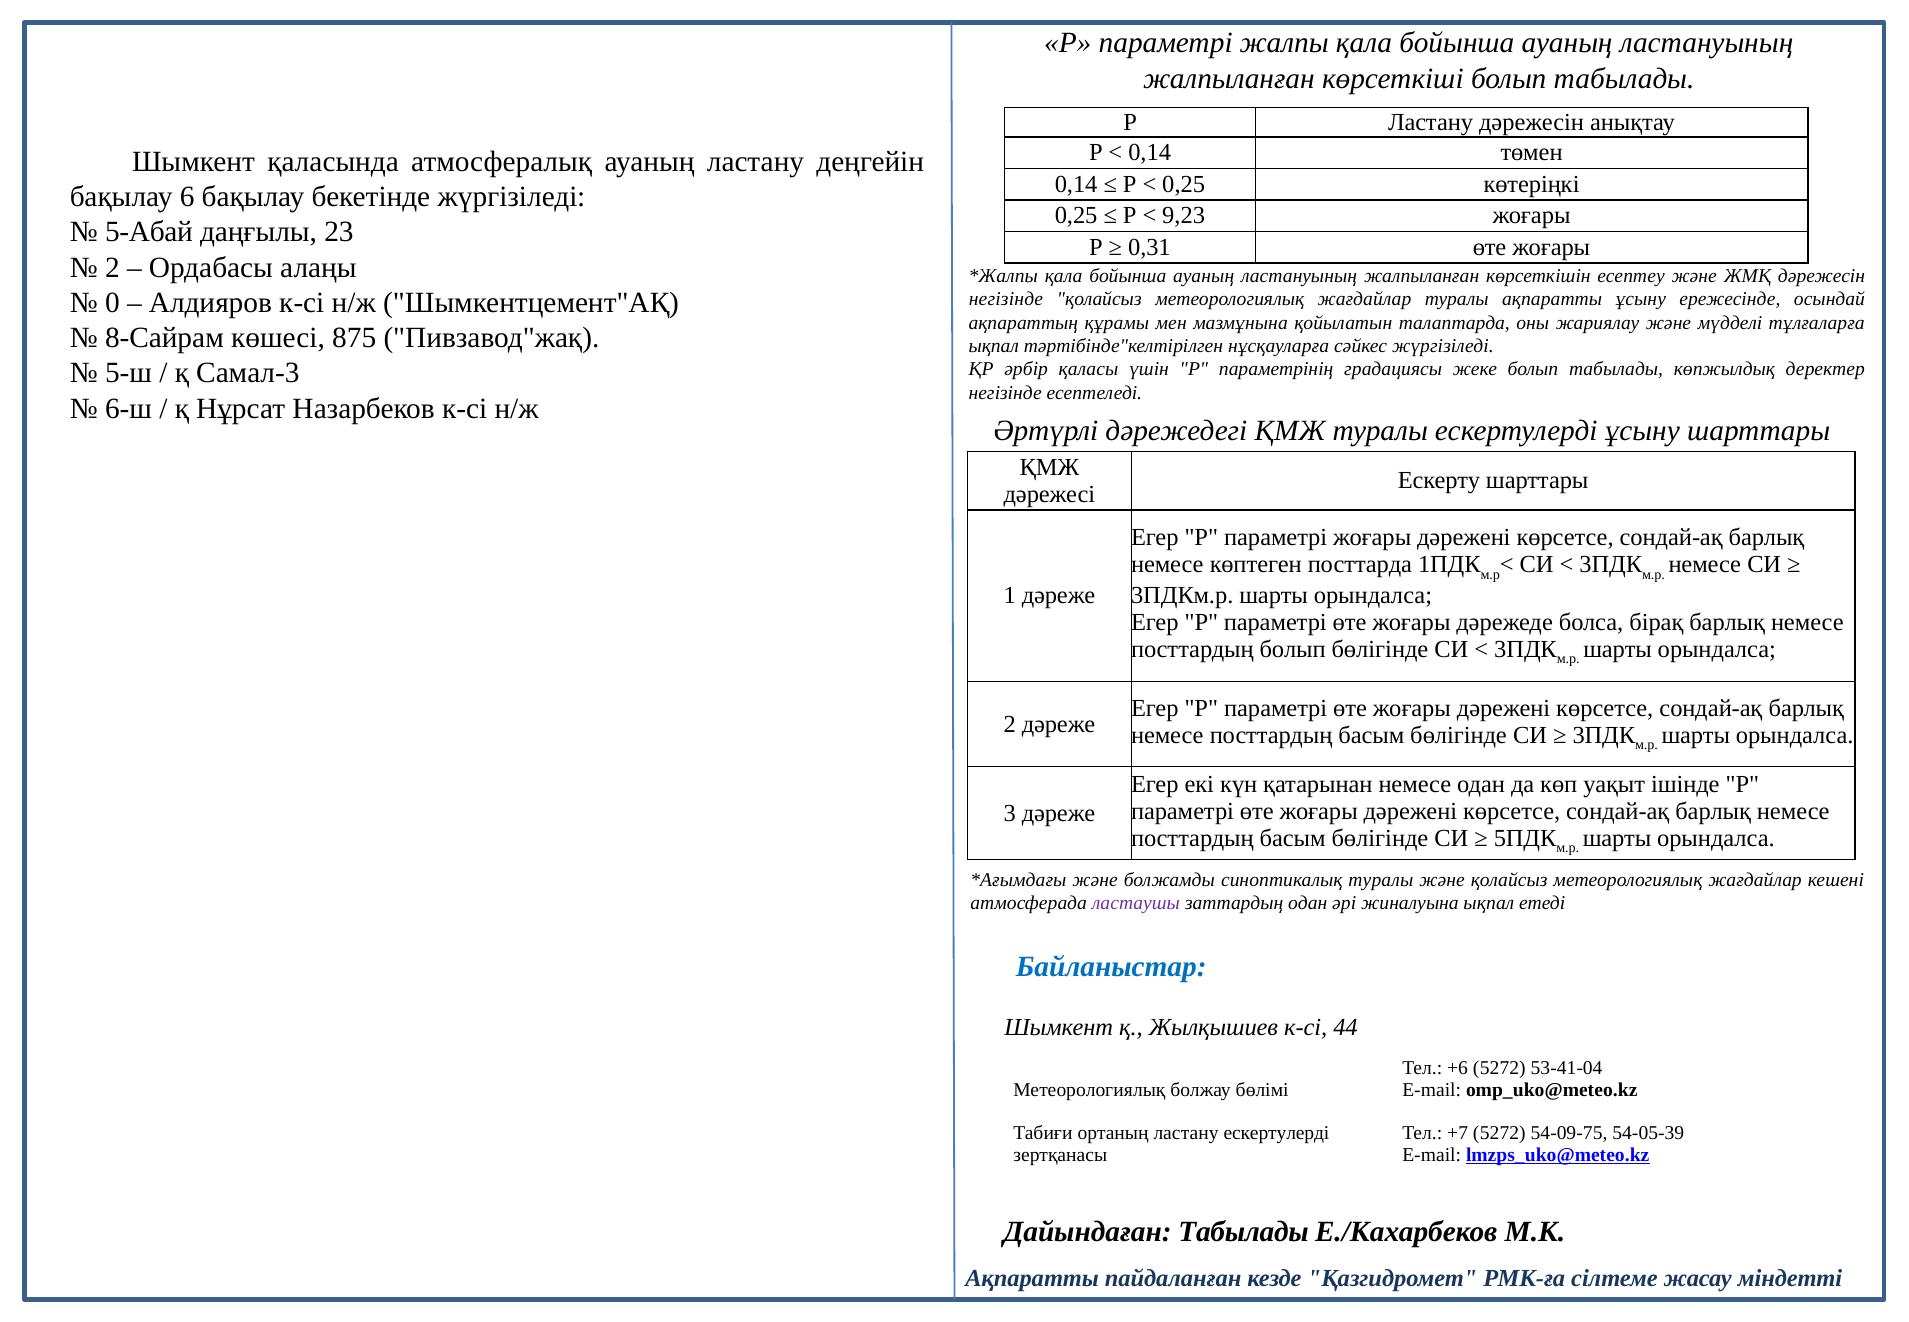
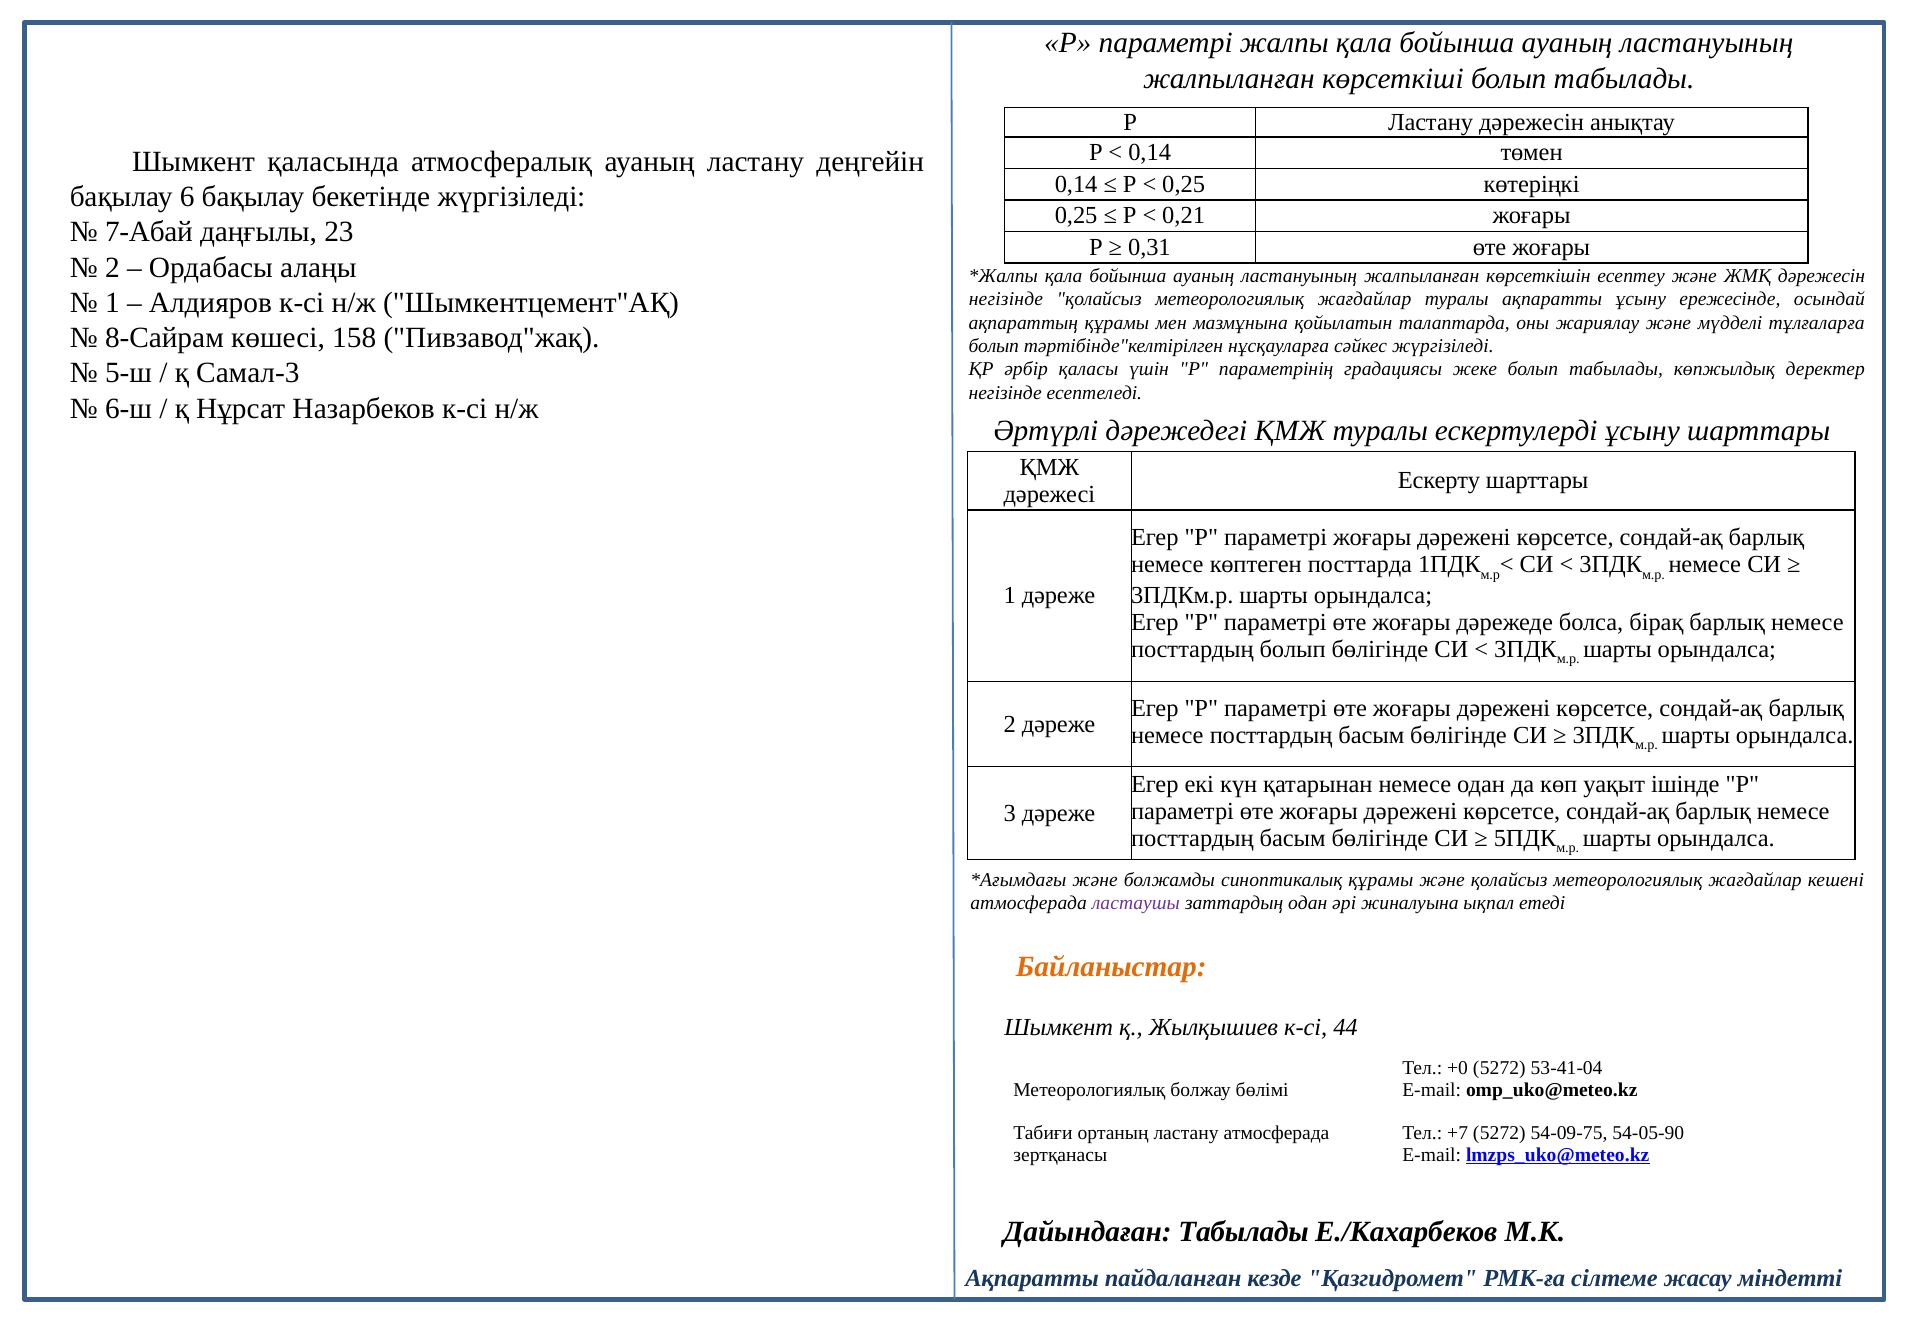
9,23: 9,23 -> 0,21
5-Абай: 5-Абай -> 7-Абай
0 at (112, 303): 0 -> 1
875: 875 -> 158
ықпал at (994, 346): ықпал -> болып
синоптикалық туралы: туралы -> құрамы
Байланыстар colour: blue -> orange
+6: +6 -> +0
ластану ескертулерді: ескертулерді -> атмосферада
54-05-39: 54-05-39 -> 54-05-90
